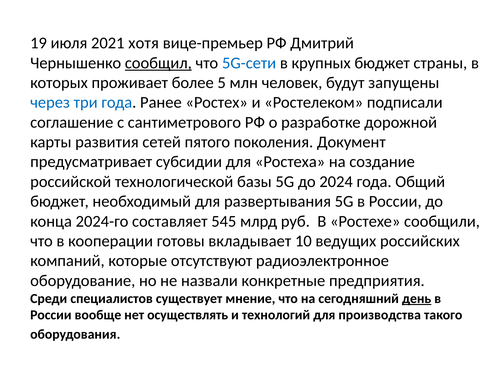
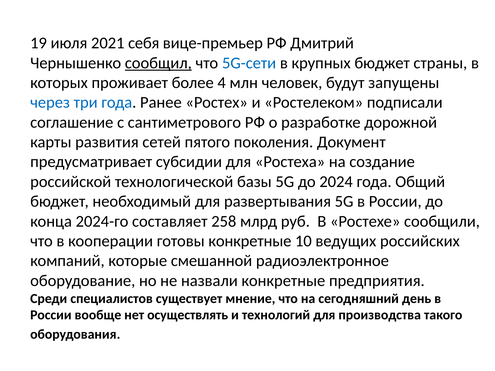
хотя: хотя -> себя
5: 5 -> 4
545: 545 -> 258
готовы вкладывает: вкладывает -> конкретные
отсутствуют: отсутствуют -> смешанной
день underline: present -> none
